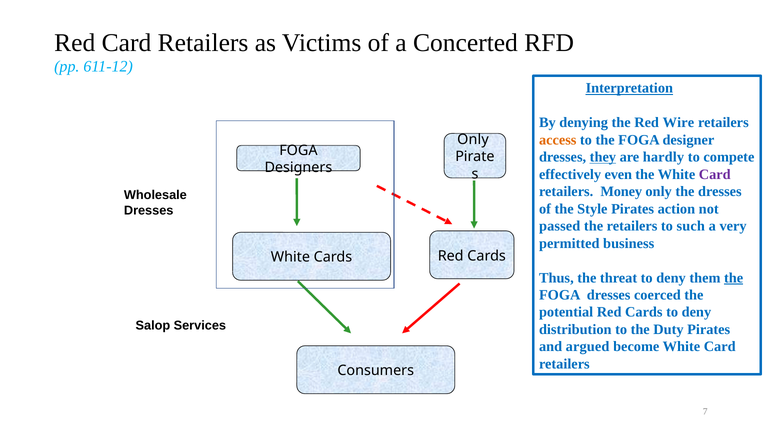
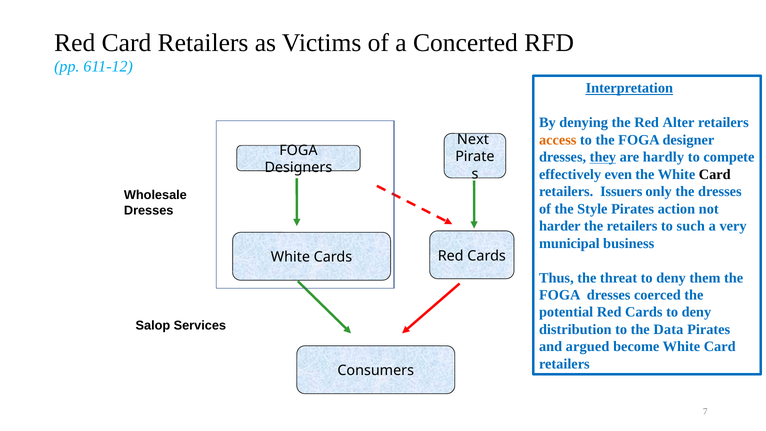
Wire: Wire -> Alter
Only at (473, 139): Only -> Next
Card at (715, 174) colour: purple -> black
Money: Money -> Issuers
passed: passed -> harder
permitted: permitted -> municipal
the at (734, 278) underline: present -> none
Duty: Duty -> Data
